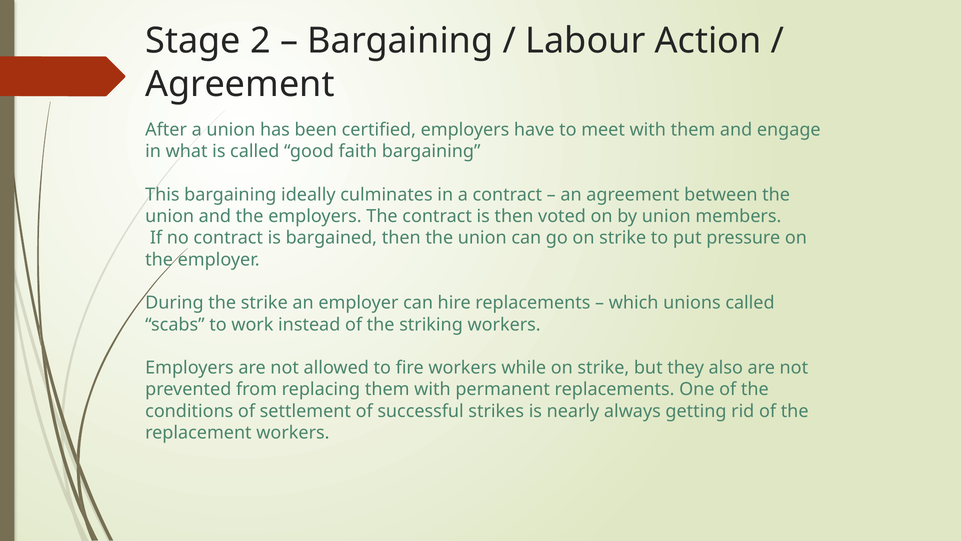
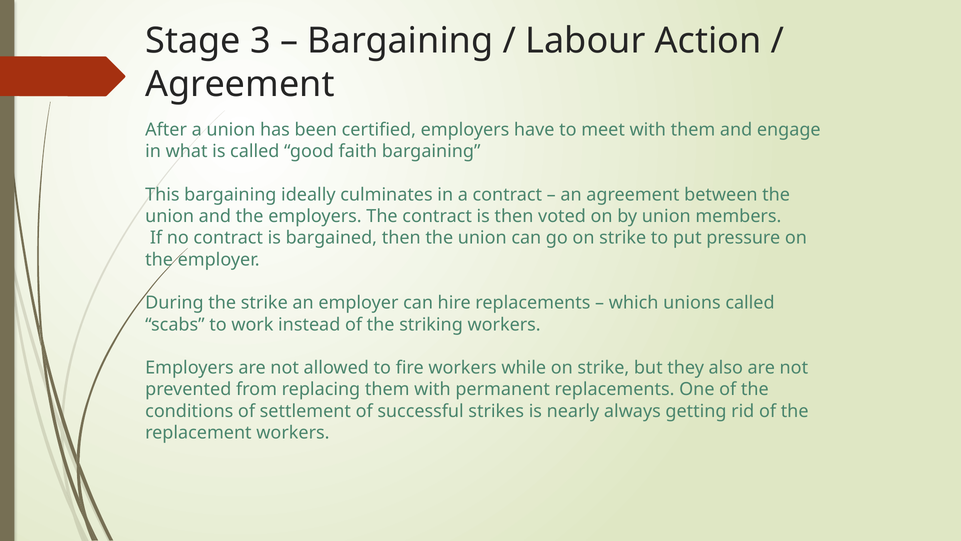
2: 2 -> 3
